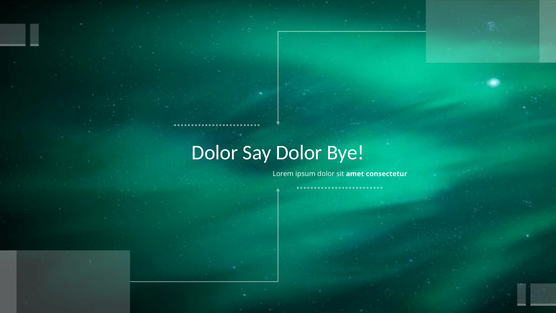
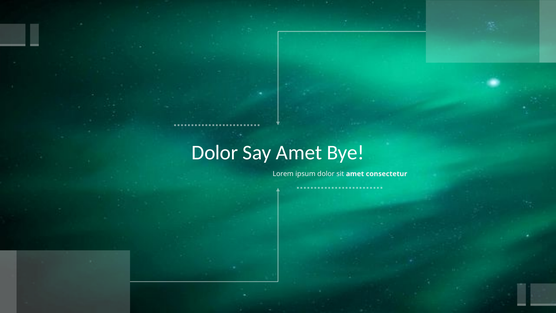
Say Dolor: Dolor -> Amet
